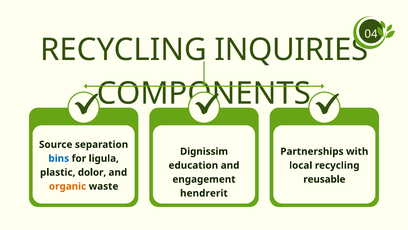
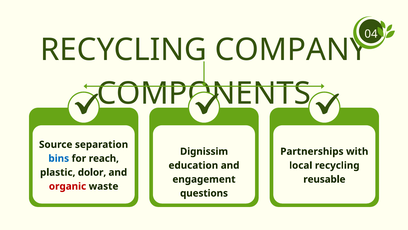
INQUIRIES: INQUIRIES -> COMPANY
ligula: ligula -> reach
organic colour: orange -> red
hendrerit: hendrerit -> questions
